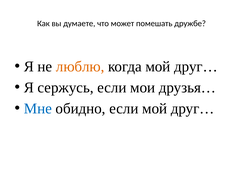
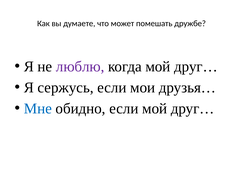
люблю colour: orange -> purple
